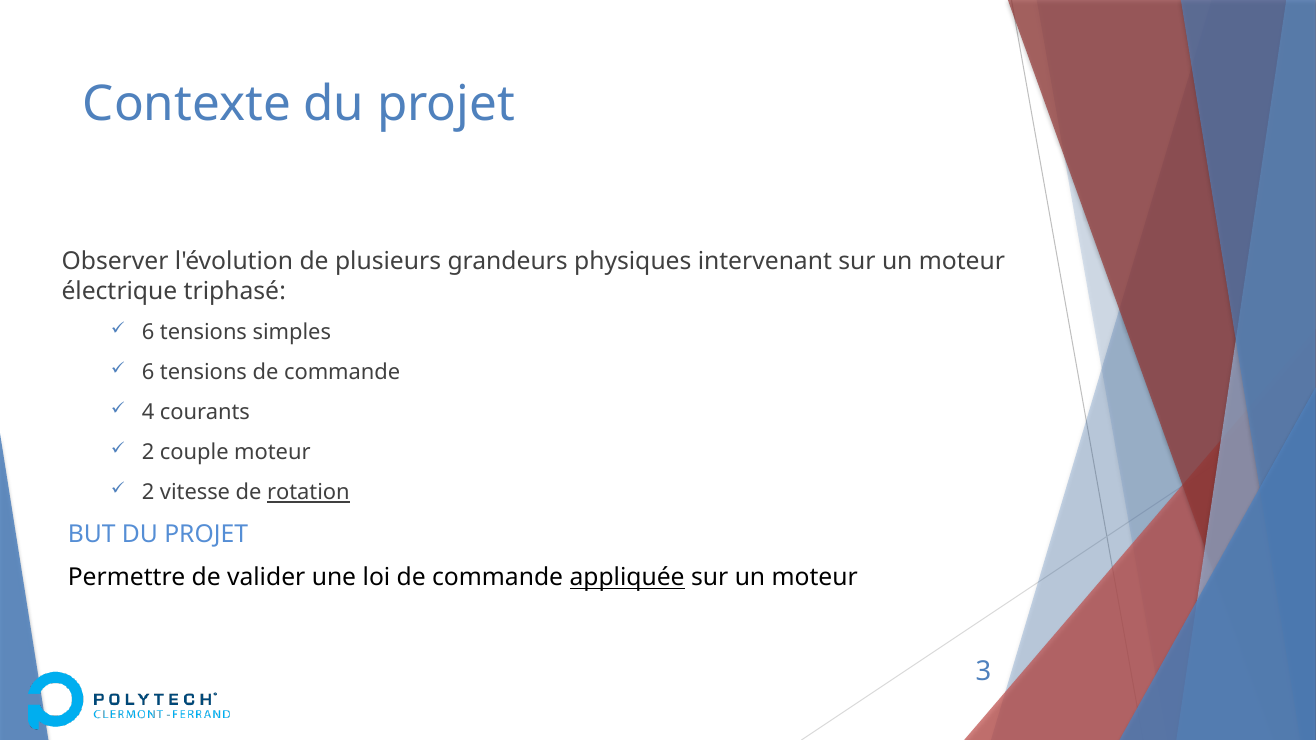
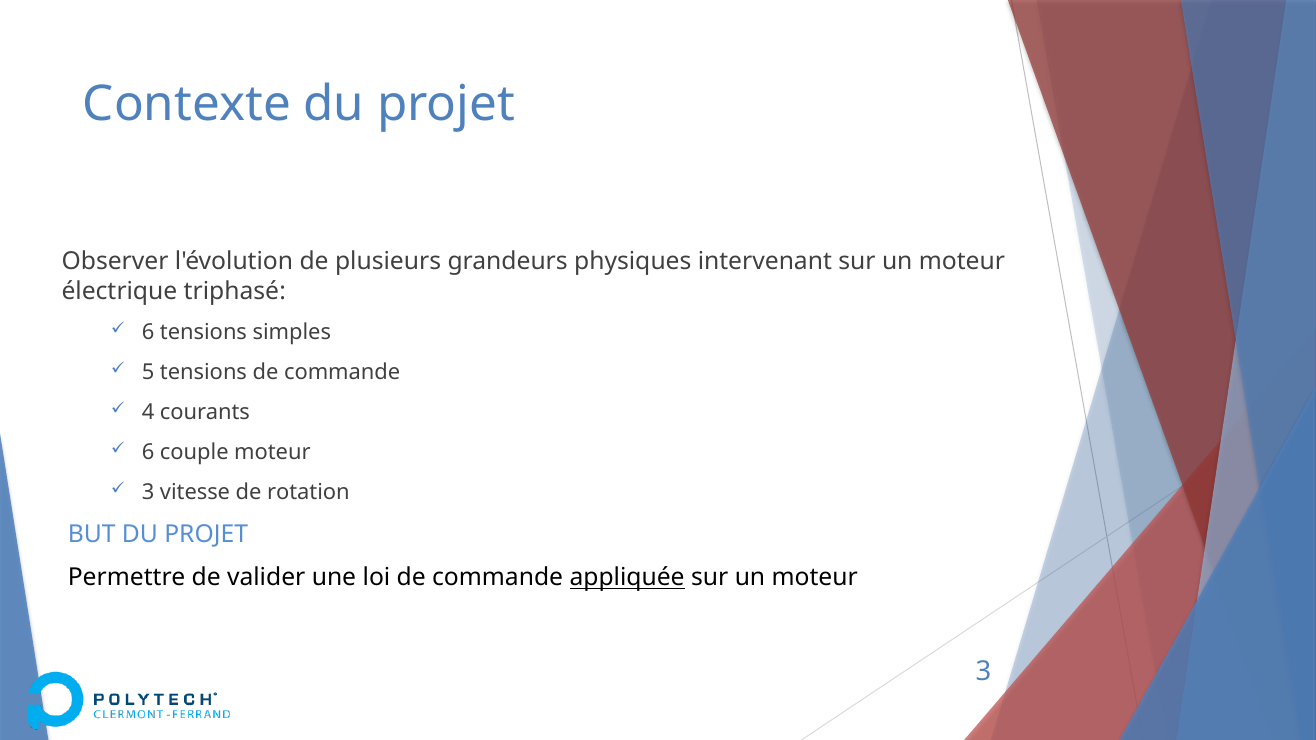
6 at (148, 373): 6 -> 5
2 at (148, 453): 2 -> 6
2 at (148, 493): 2 -> 3
rotation underline: present -> none
